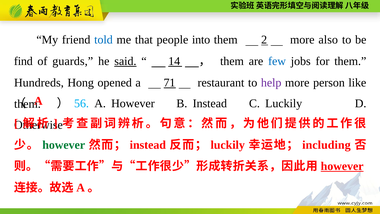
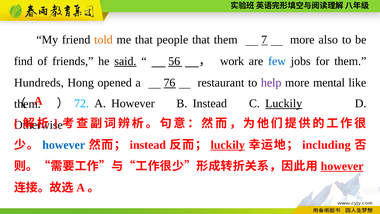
told colour: blue -> orange
people into: into -> that
2: 2 -> 7
guards: guards -> friends
14: 14 -> 56
them at (232, 61): them -> work
71: 71 -> 76
person: person -> mental
56: 56 -> 72
Luckily at (284, 103) underline: none -> present
however at (64, 145) colour: green -> blue
luckily at (228, 145) underline: none -> present
